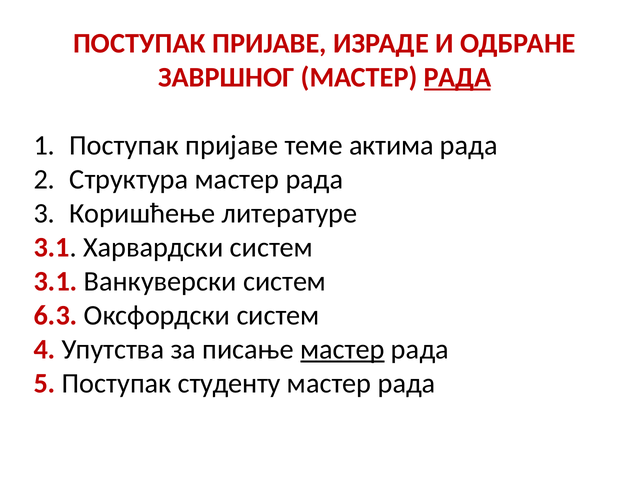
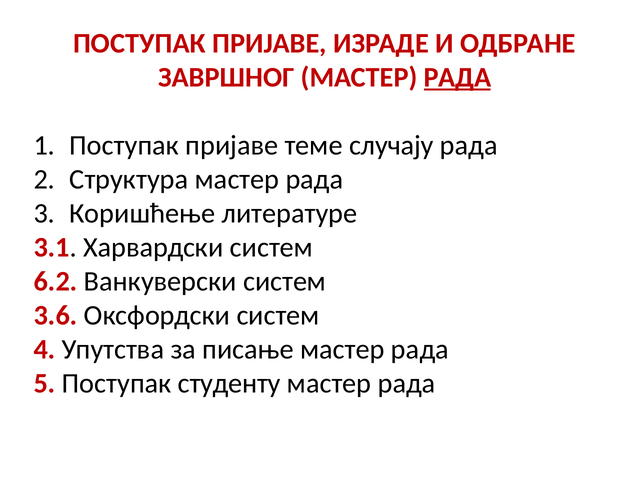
актима: актима -> случају
3.1 at (56, 281): 3.1 -> 6.2
6.3: 6.3 -> 3.6
мастер at (343, 349) underline: present -> none
